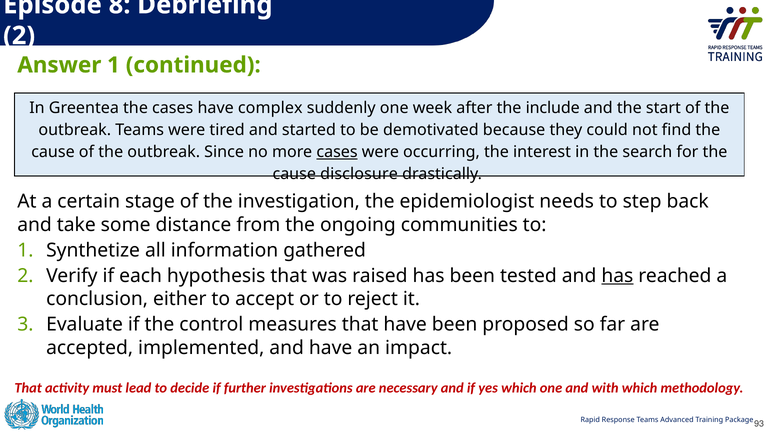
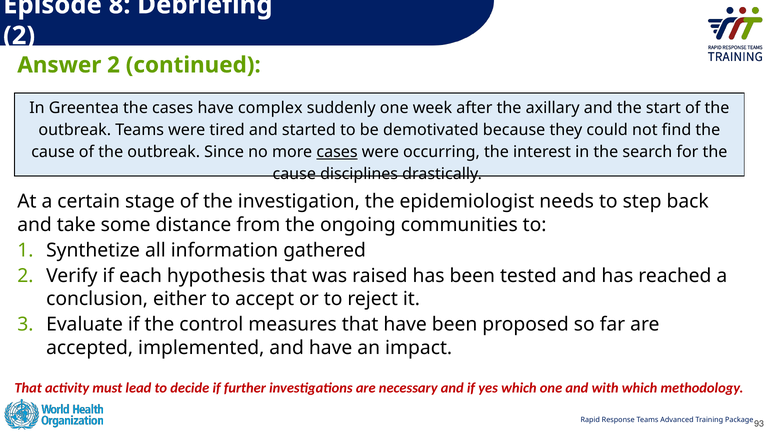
Answer 1: 1 -> 2
include: include -> axillary
disclosure: disclosure -> disciplines
has at (617, 276) underline: present -> none
